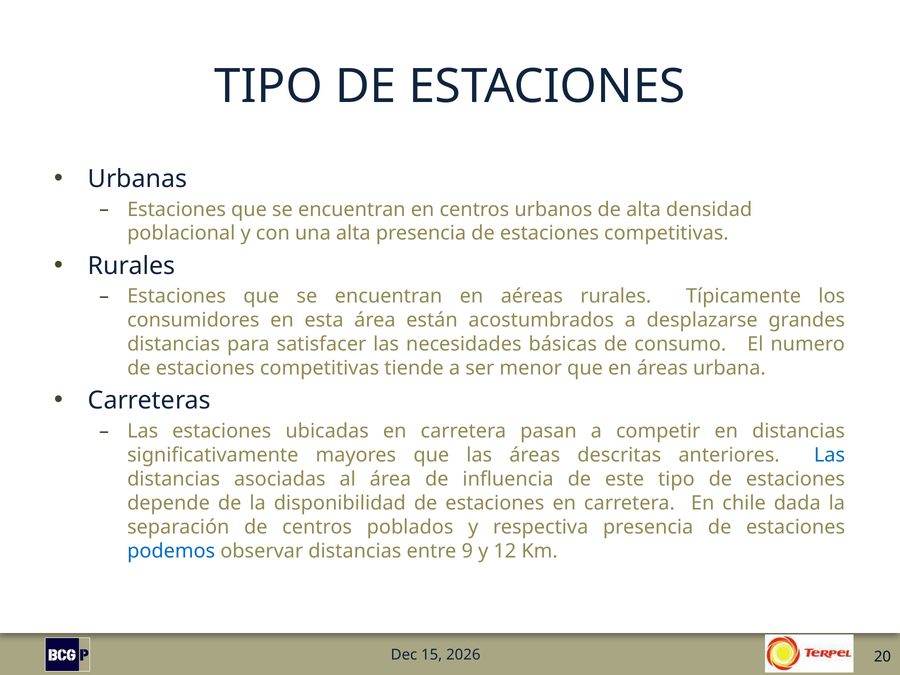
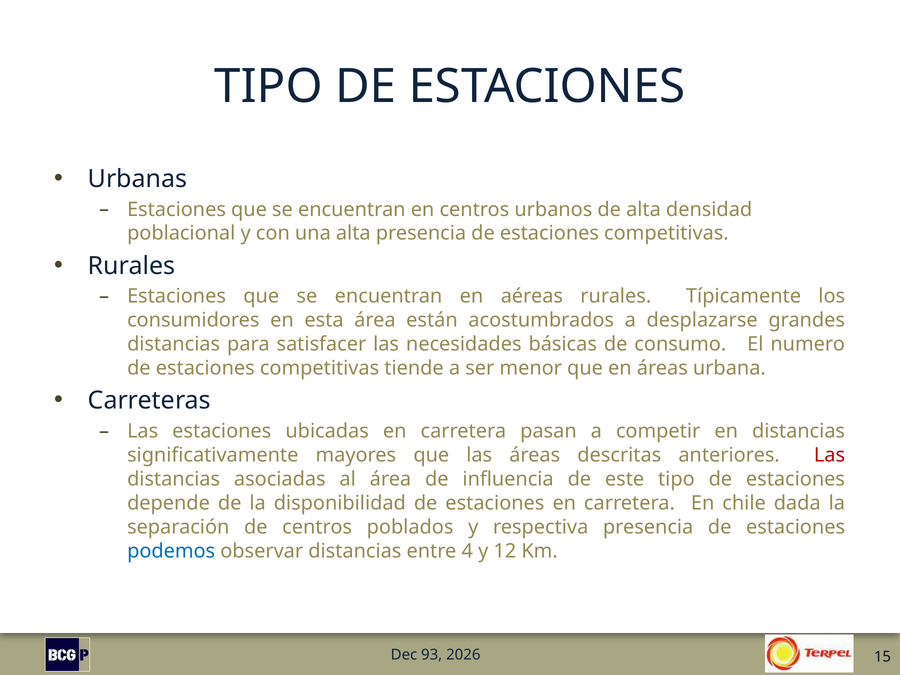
Las at (830, 455) colour: blue -> red
9: 9 -> 4
15: 15 -> 93
20: 20 -> 15
